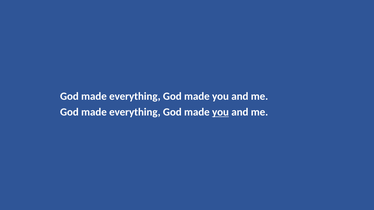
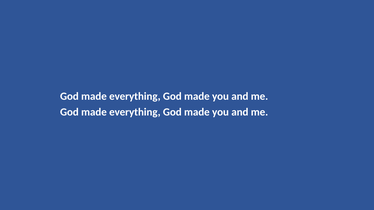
you at (221, 112) underline: present -> none
